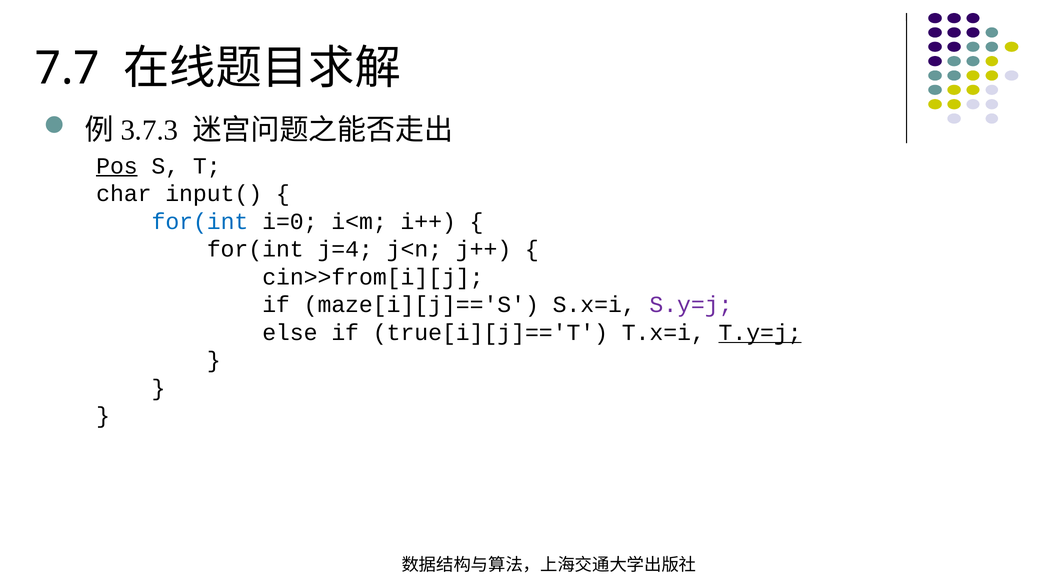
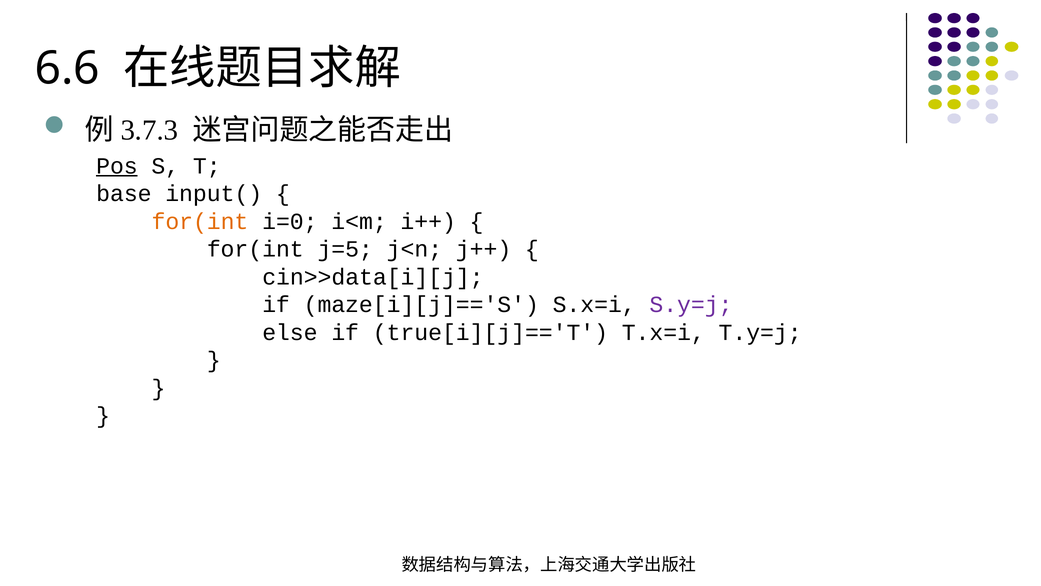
7.7: 7.7 -> 6.6
char: char -> base
for(int at (200, 221) colour: blue -> orange
j=4: j=4 -> j=5
cin>>from[i][j: cin>>from[i][j -> cin>>data[i][j
T.y=j underline: present -> none
